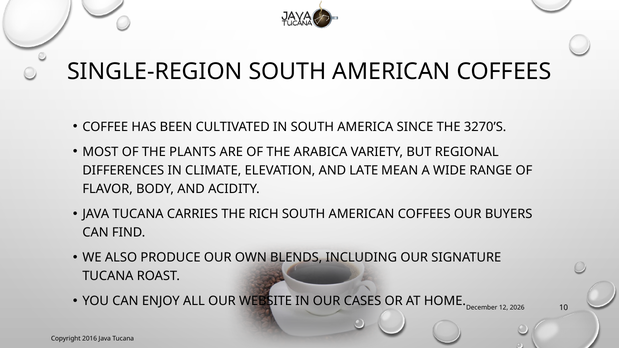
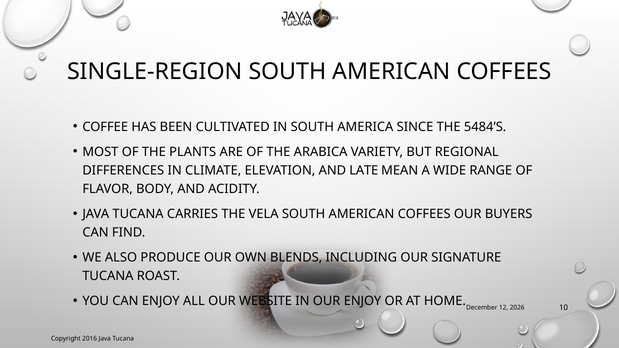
3270’S: 3270’S -> 5484’S
RICH: RICH -> VELA
OUR CASES: CASES -> ENJOY
